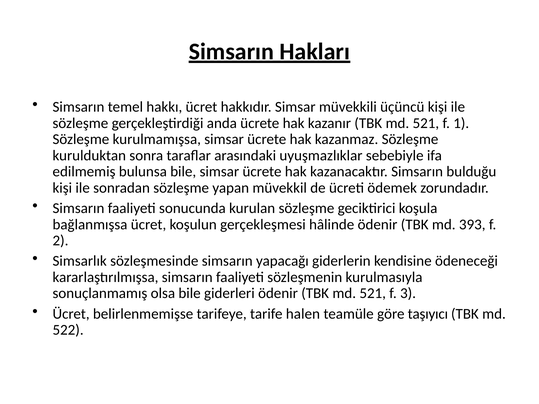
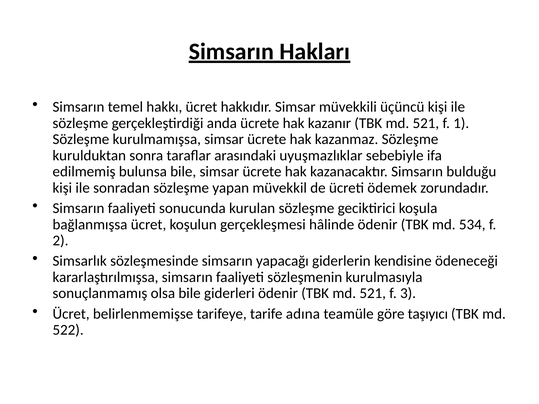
393: 393 -> 534
halen: halen -> adına
